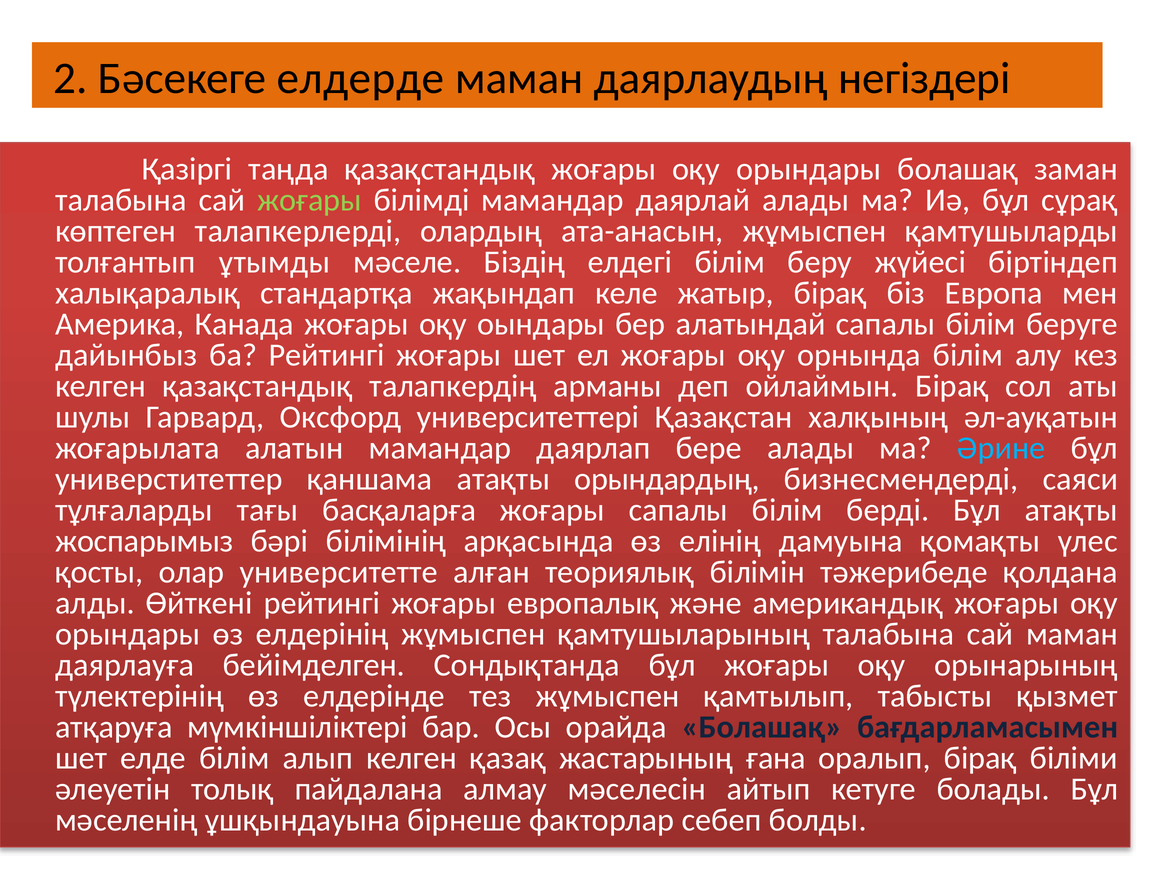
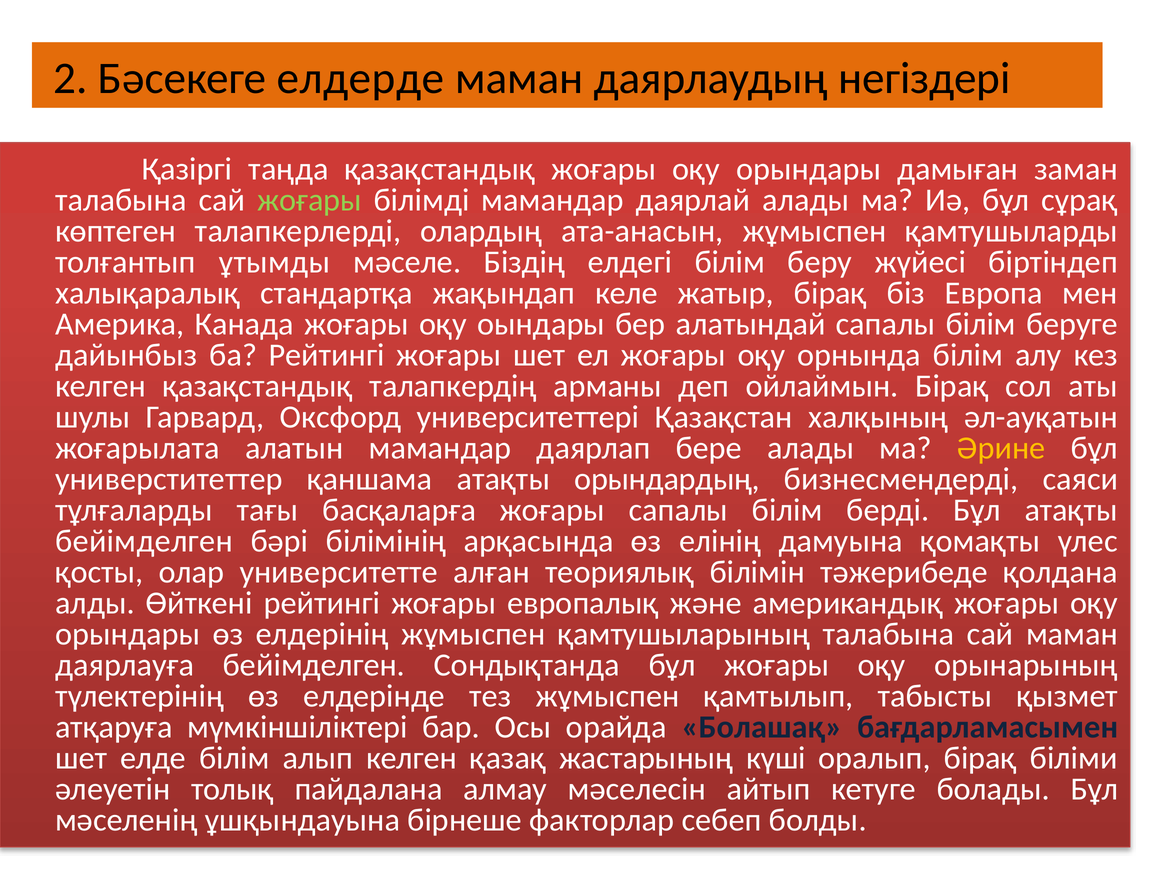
орындары болашақ: болашақ -> дамыған
Әрине colour: light blue -> yellow
жоспарымыз at (144, 541): жоспарымыз -> бейімделген
ғана: ғана -> күші
